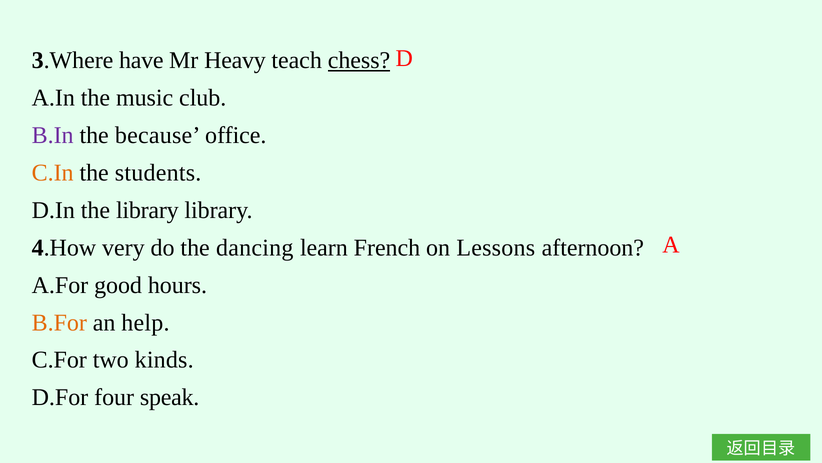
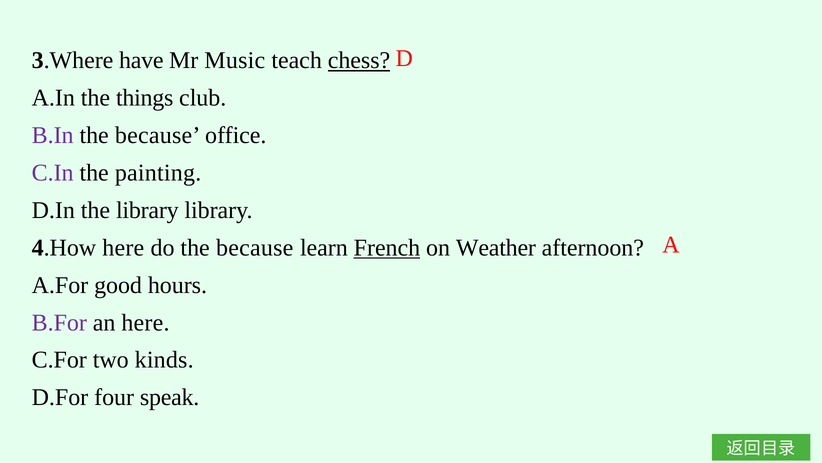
Heavy: Heavy -> Music
music: music -> things
C.In colour: orange -> purple
students: students -> painting
4.How very: very -> here
do the dancing: dancing -> because
French underline: none -> present
Lessons: Lessons -> Weather
B.For colour: orange -> purple
an help: help -> here
